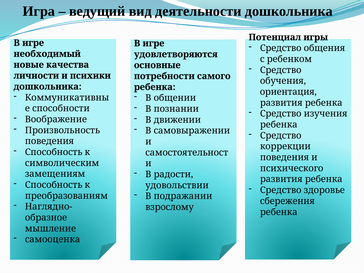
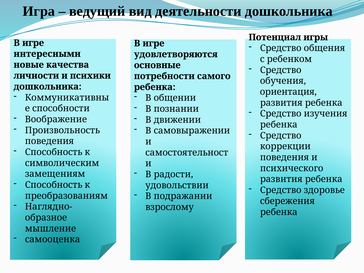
необходимый: необходимый -> интересными
